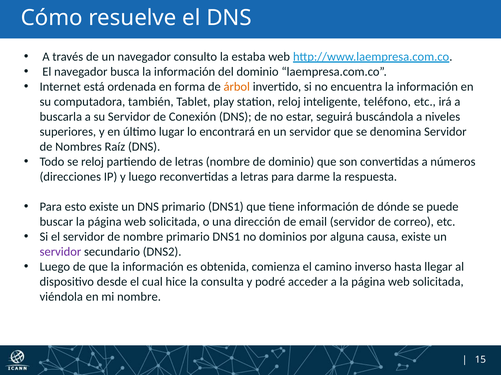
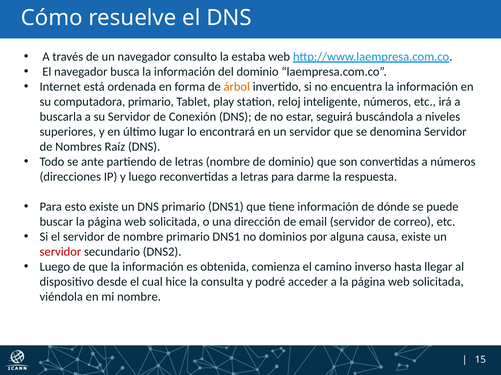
computadora también: también -> primario
inteligente teléfono: teléfono -> números
se reloj: reloj -> ante
servidor at (60, 252) colour: purple -> red
